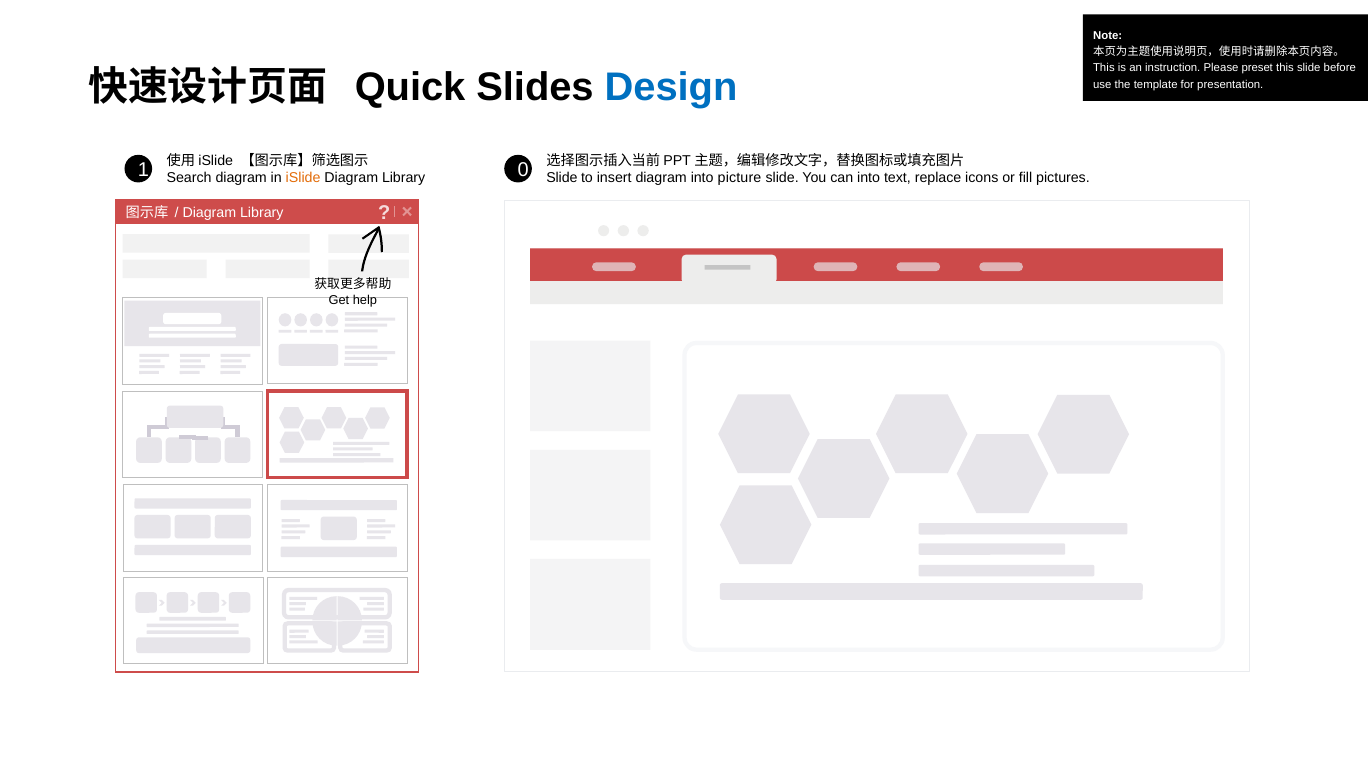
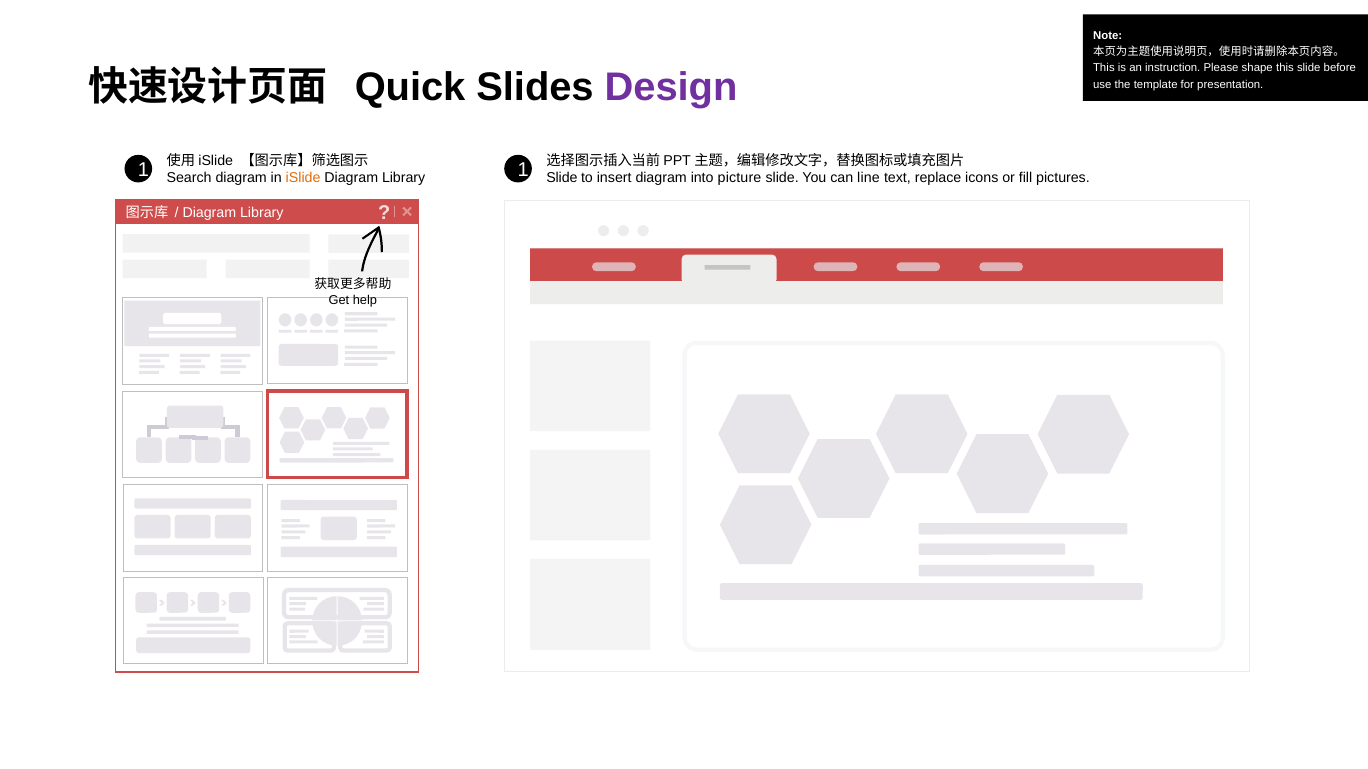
preset: preset -> shape
Design colour: blue -> purple
1 0: 0 -> 1
can into: into -> line
